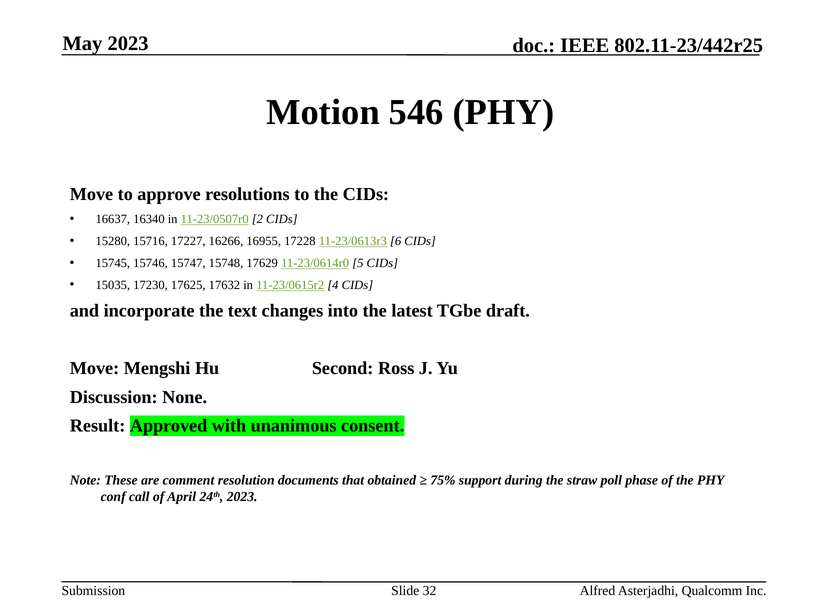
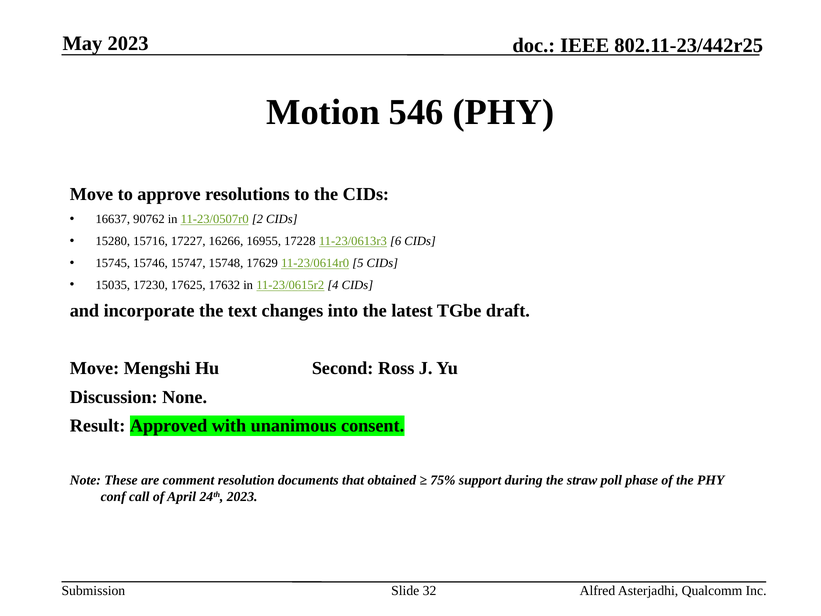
16340: 16340 -> 90762
